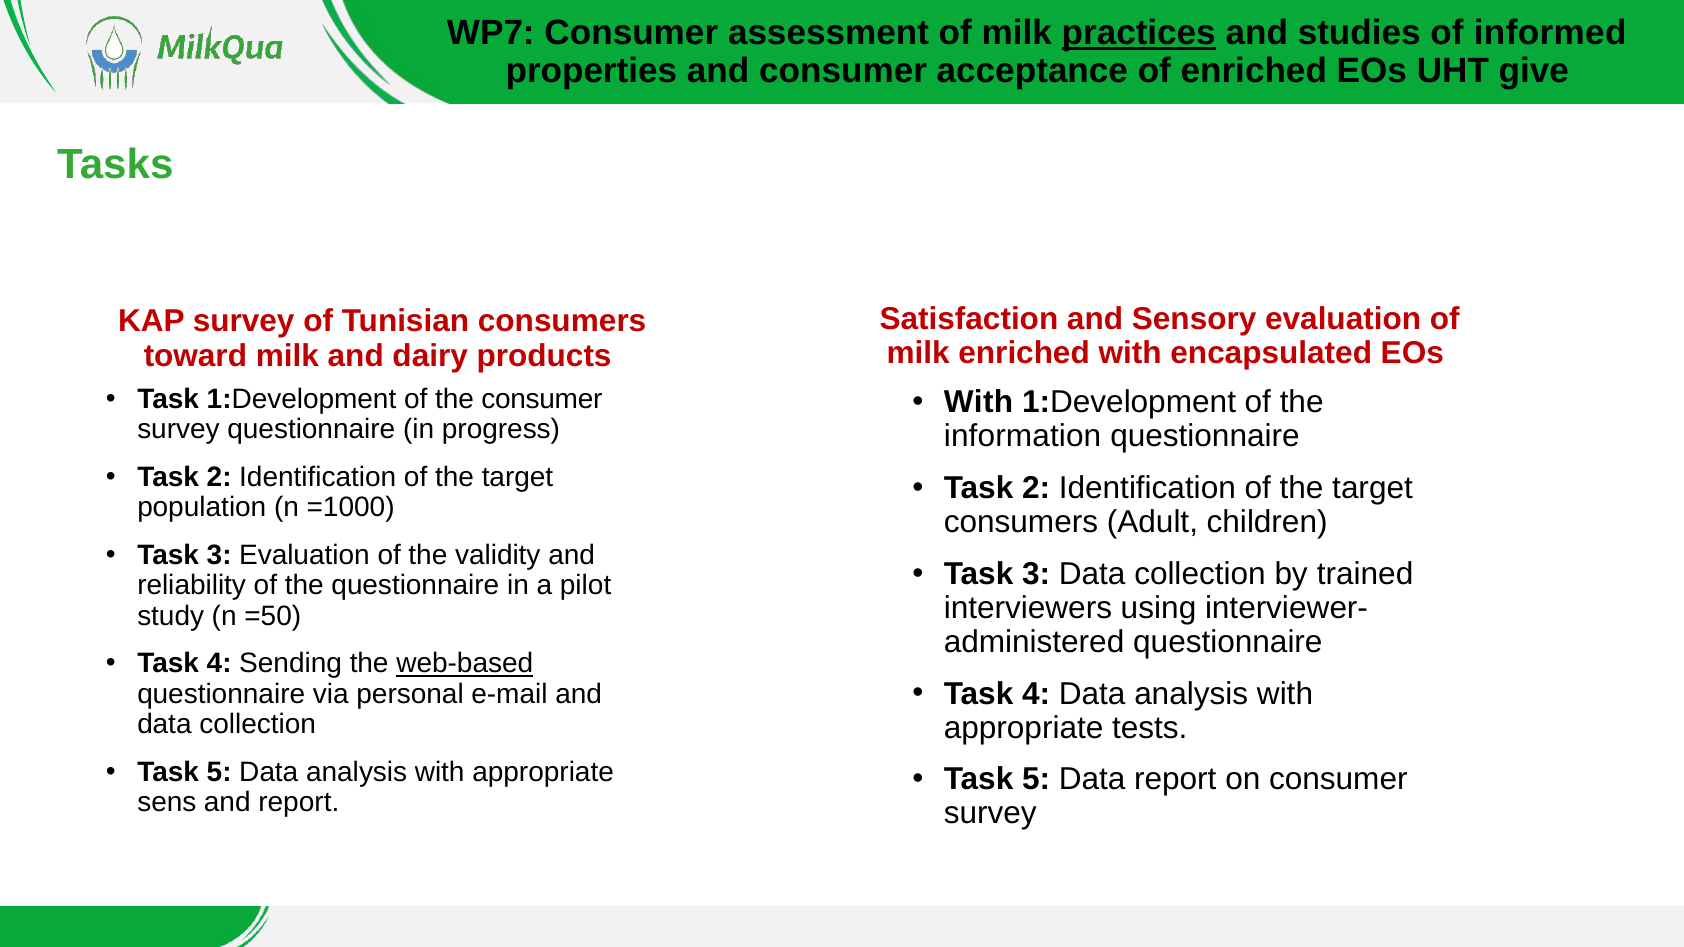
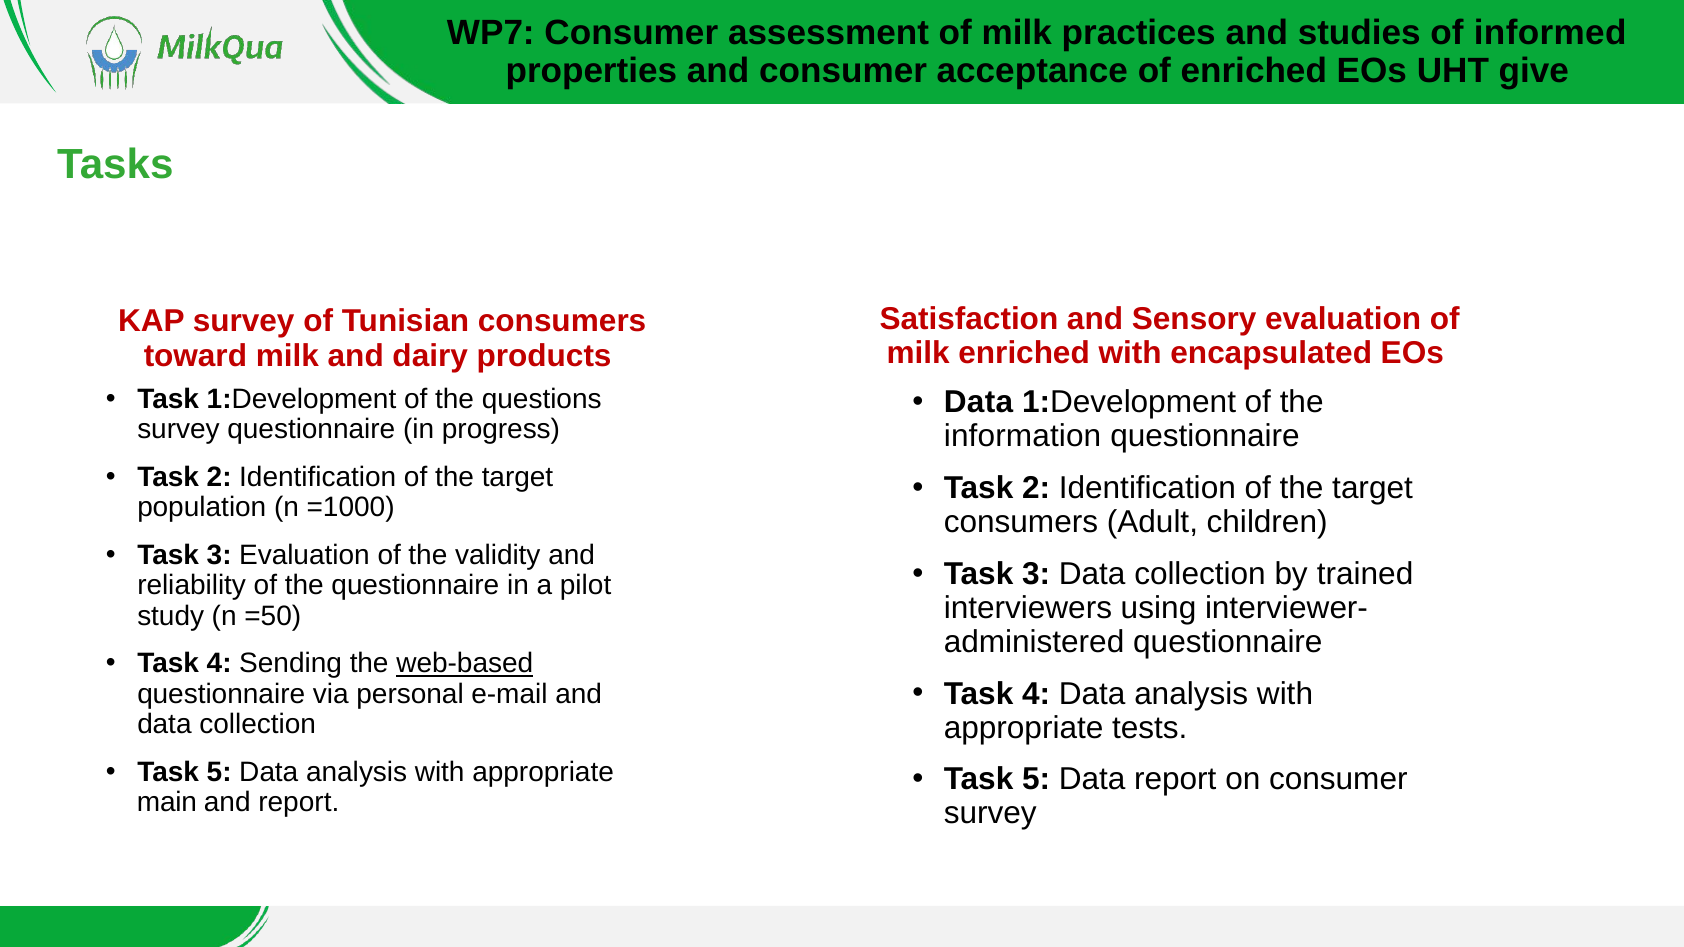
practices underline: present -> none
the consumer: consumer -> questions
With at (978, 402): With -> Data
sens: sens -> main
